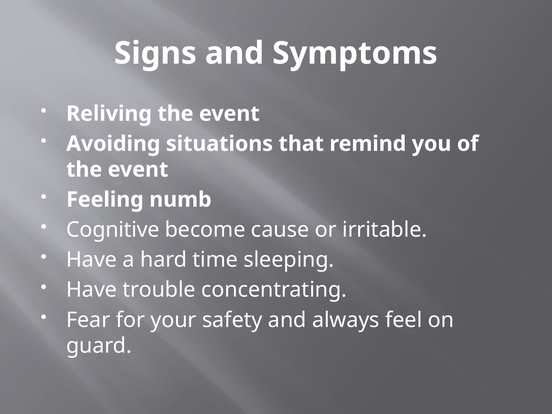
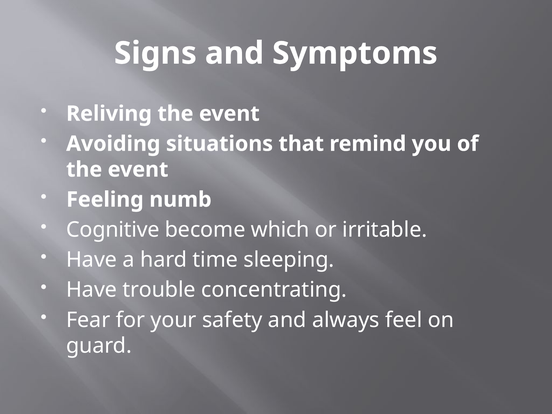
cause: cause -> which
